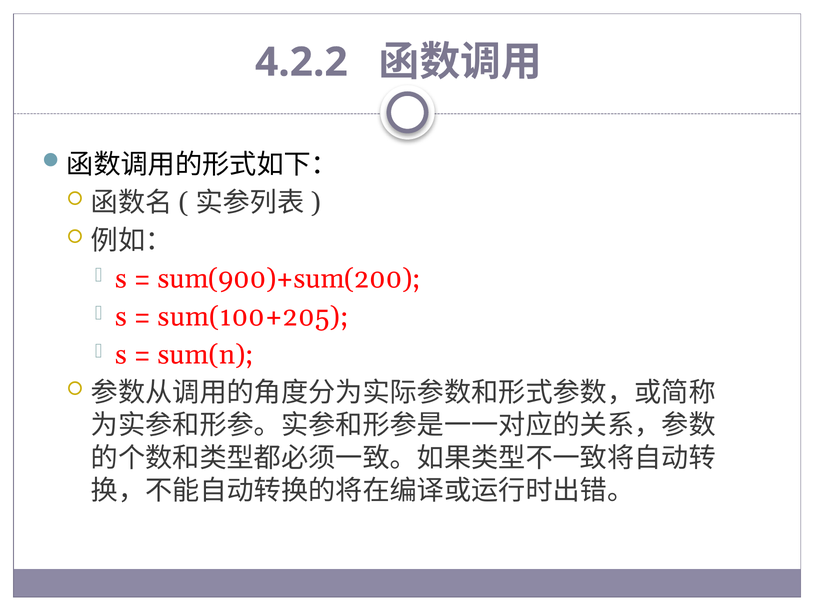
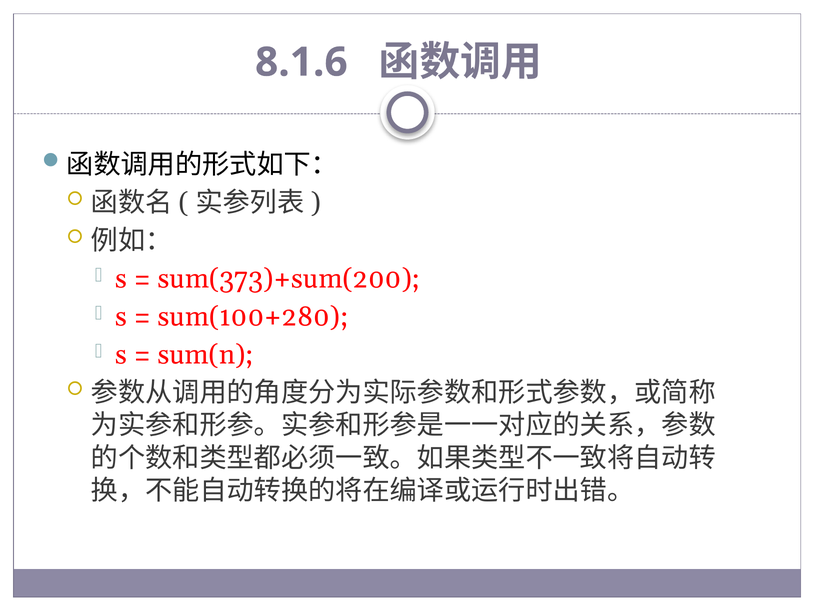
4.2.2: 4.2.2 -> 8.1.6
sum(900)+sum(200: sum(900)+sum(200 -> sum(373)+sum(200
sum(100+205: sum(100+205 -> sum(100+280
